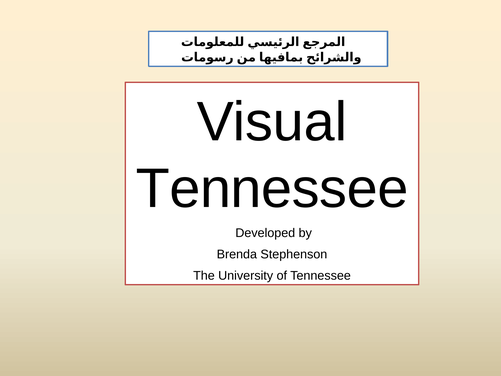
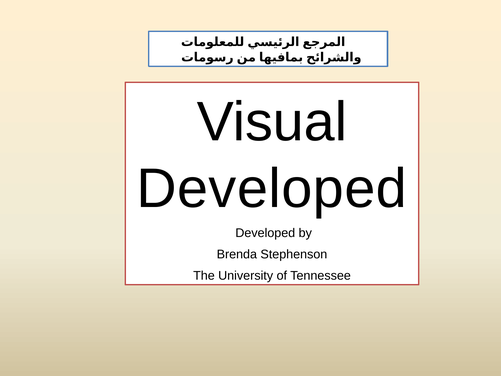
Tennessee at (272, 189): Tennessee -> Developed
